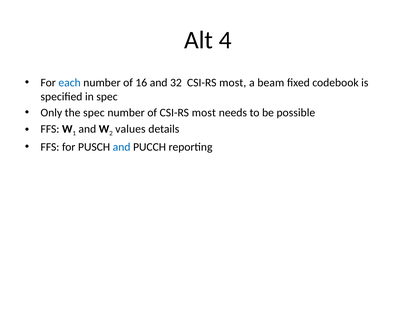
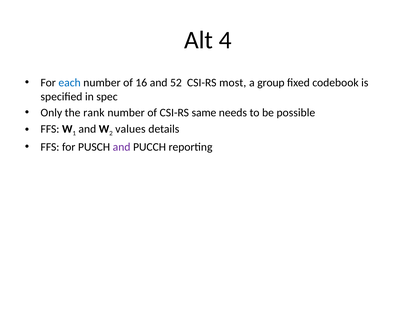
32: 32 -> 52
beam: beam -> group
the spec: spec -> rank
of CSI-RS most: most -> same
and at (122, 147) colour: blue -> purple
